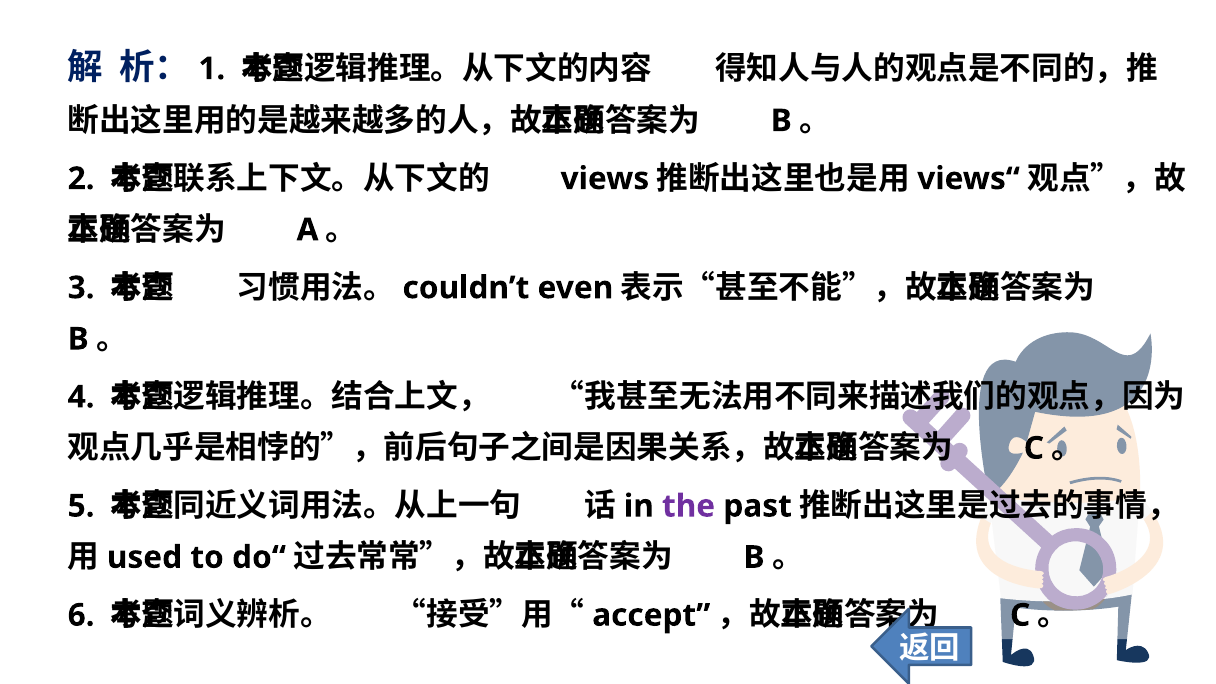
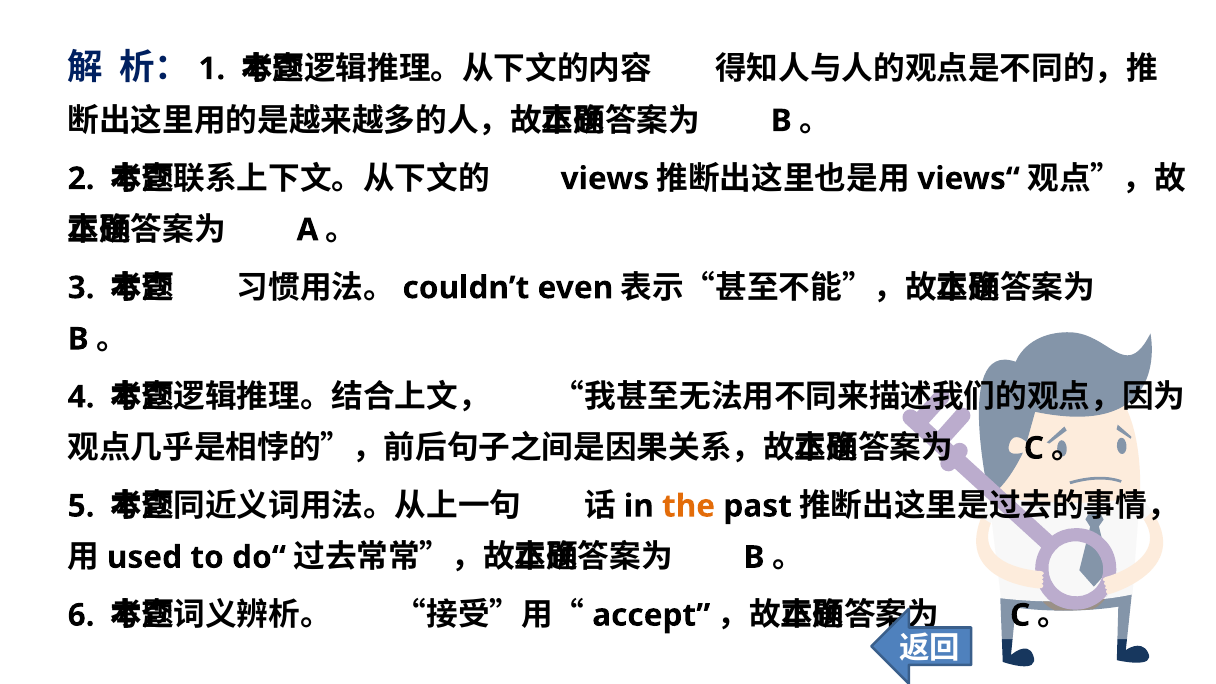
the colour: purple -> orange
